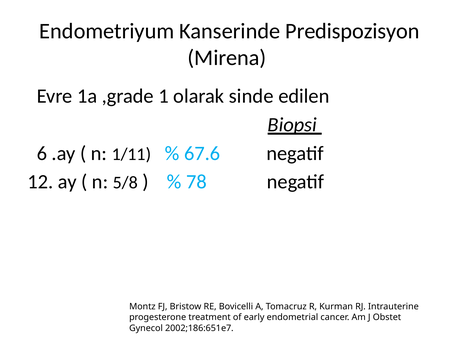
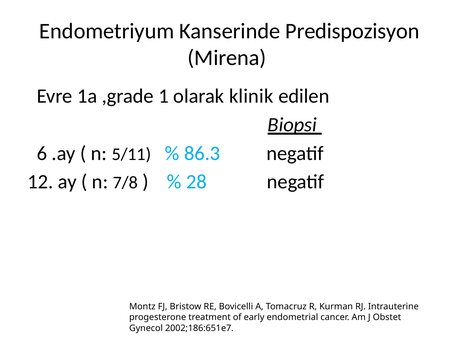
sinde: sinde -> klinik
1/11: 1/11 -> 5/11
67.6: 67.6 -> 86.3
5/8: 5/8 -> 7/8
78: 78 -> 28
